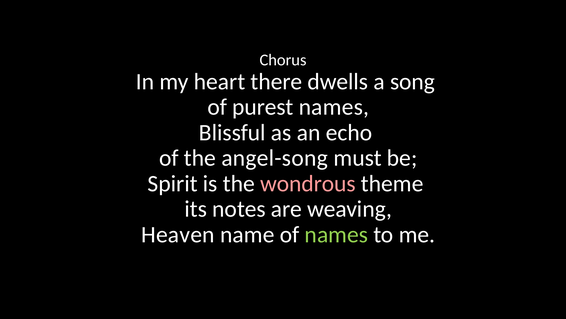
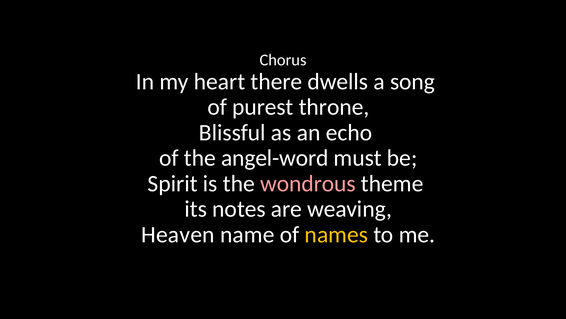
purest names: names -> throne
angel-song: angel-song -> angel-word
names at (336, 234) colour: light green -> yellow
